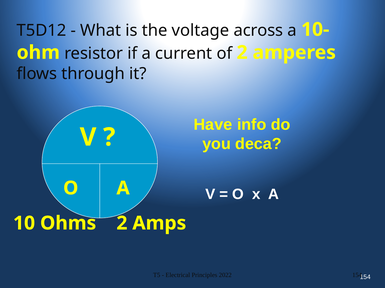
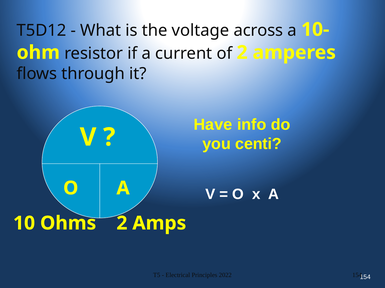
deca: deca -> centi
